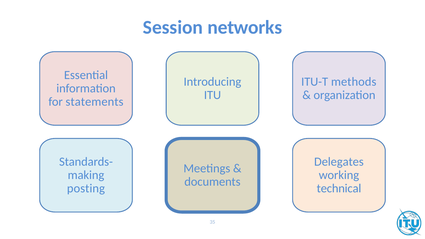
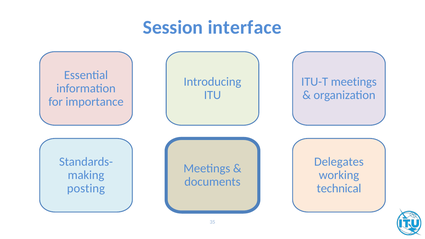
networks: networks -> interface
ITU-T methods: methods -> meetings
statements: statements -> importance
